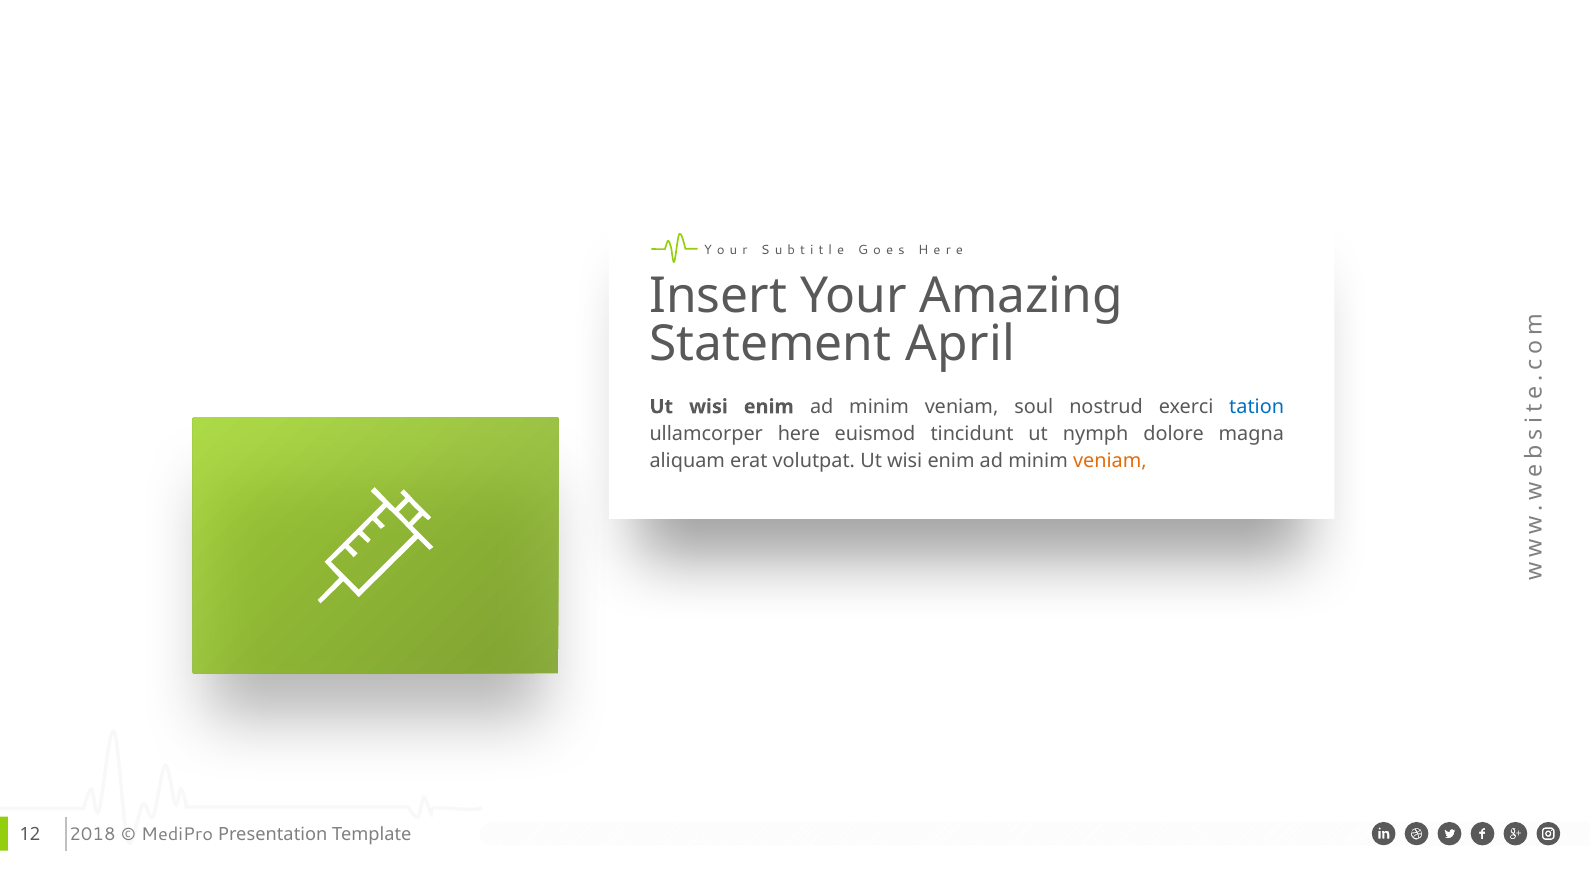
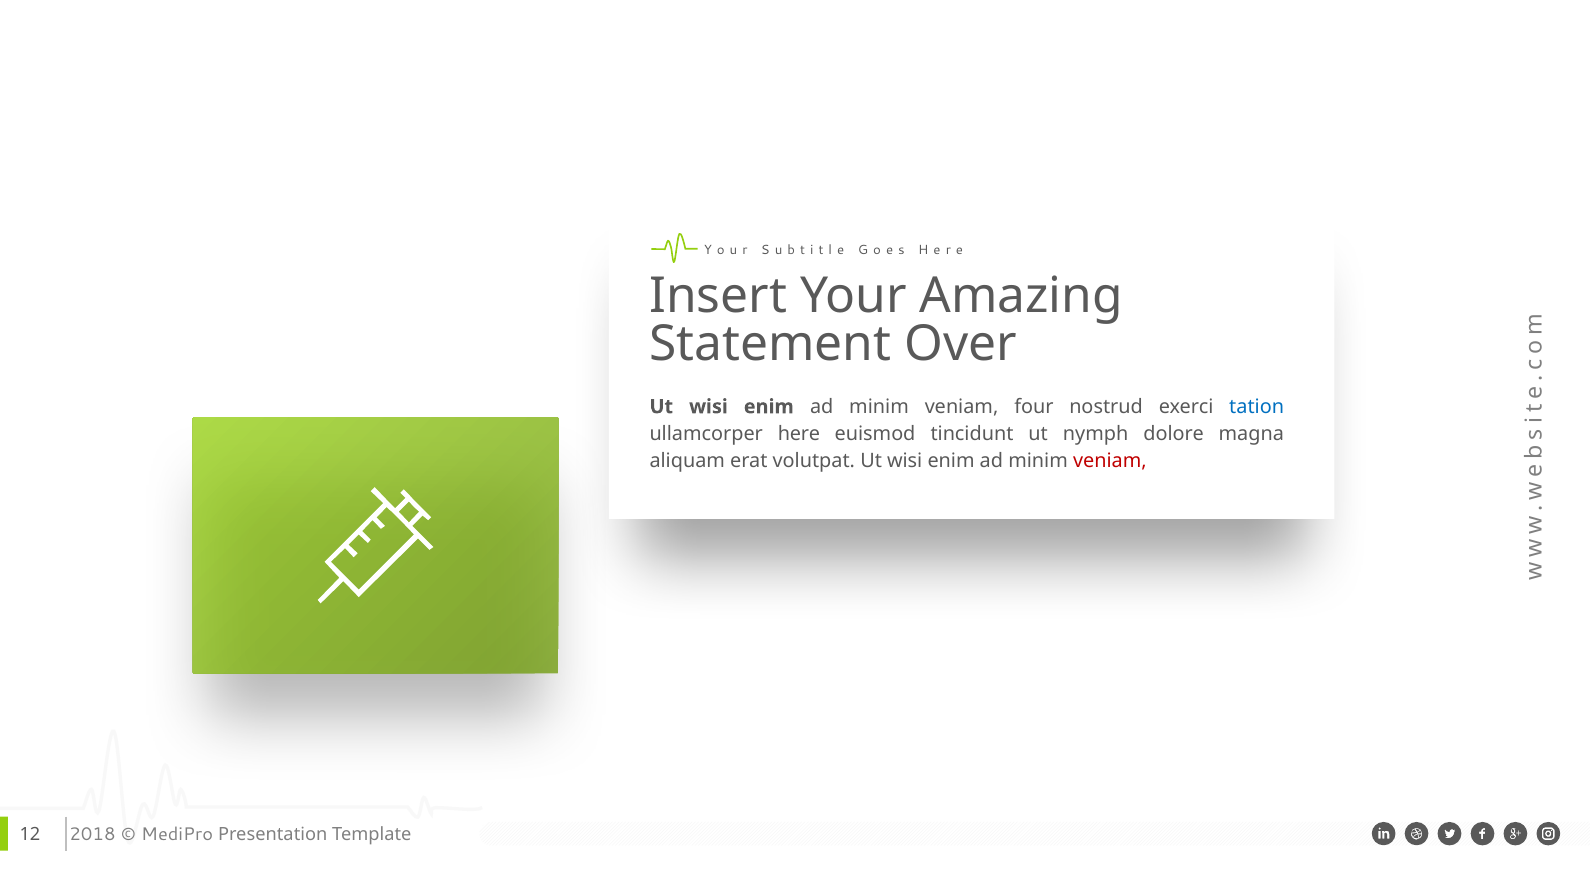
April: April -> Over
soul: soul -> four
veniam at (1110, 461) colour: orange -> red
